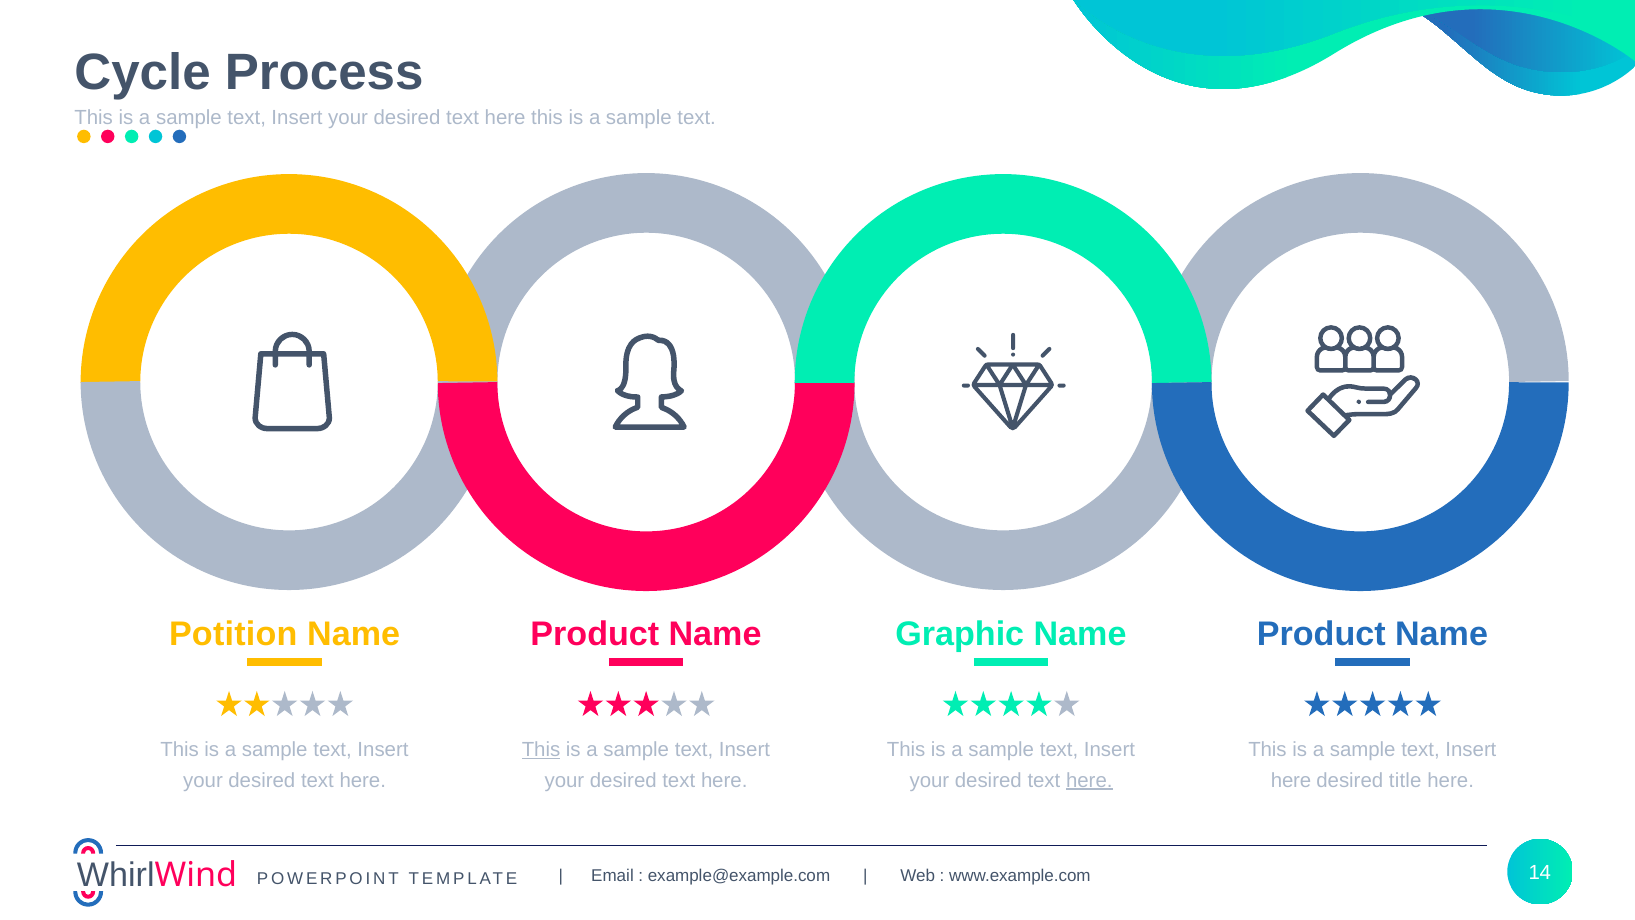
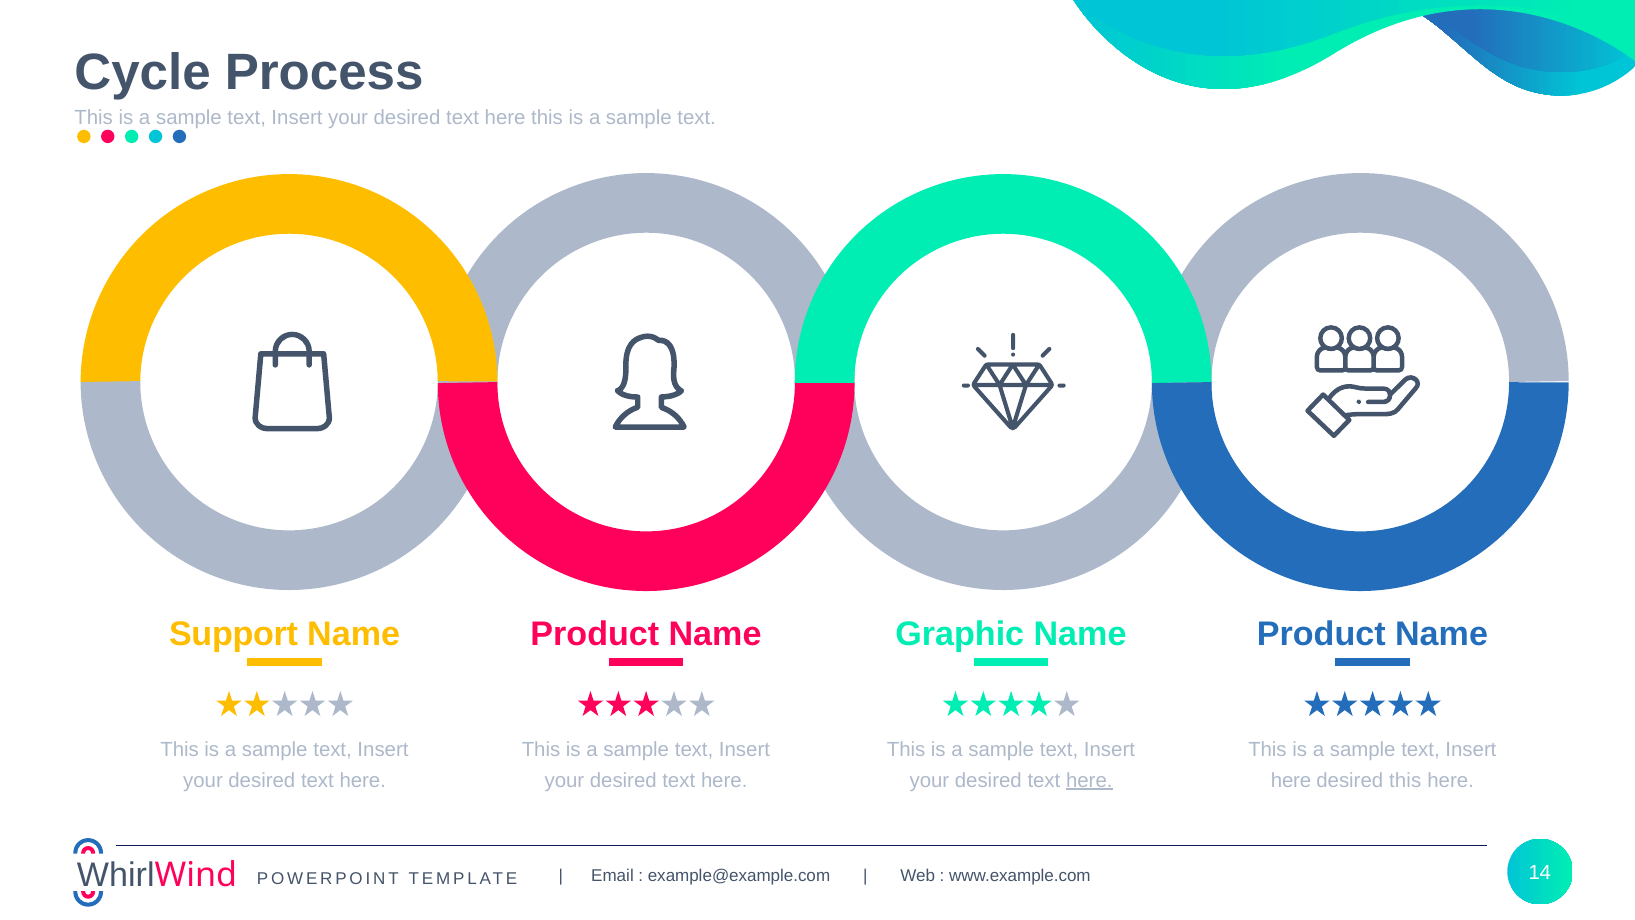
Potition: Potition -> Support
This at (541, 749) underline: present -> none
desired title: title -> this
